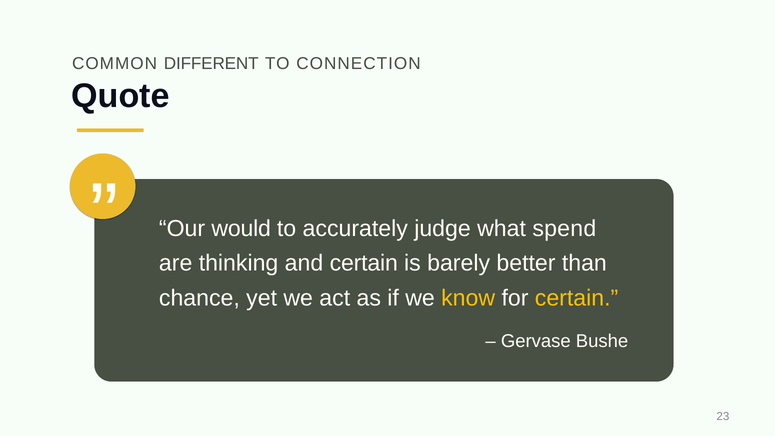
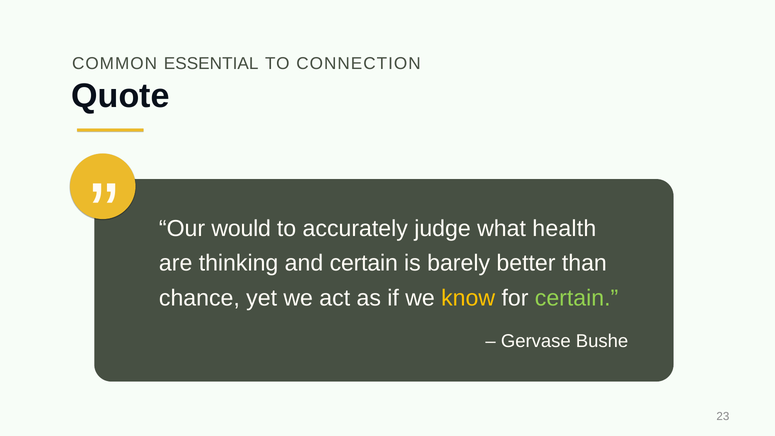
DIFFERENT: DIFFERENT -> ESSENTIAL
spend: spend -> health
certain at (577, 298) colour: yellow -> light green
